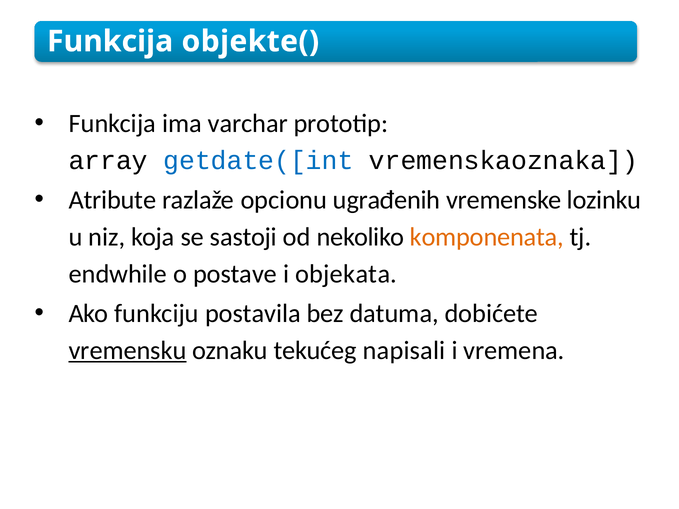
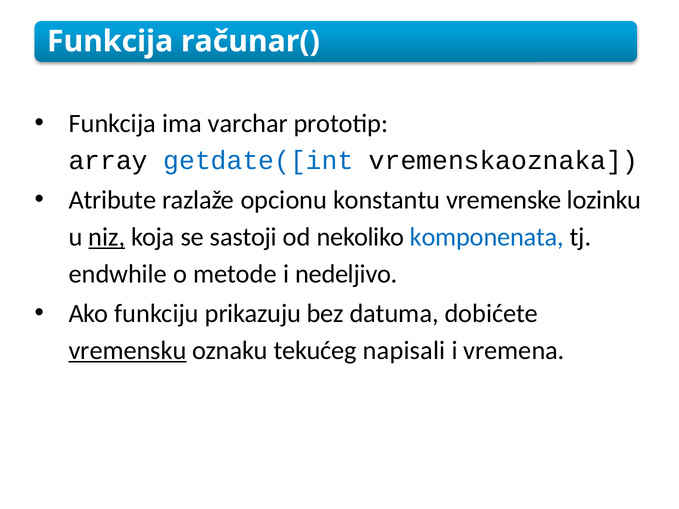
objekte(: objekte( -> računar(
ugrađenih: ugrađenih -> konstantu
niz underline: none -> present
komponenata colour: orange -> blue
postave: postave -> metode
objekata: objekata -> nedeljivo
postavila: postavila -> prikazuju
